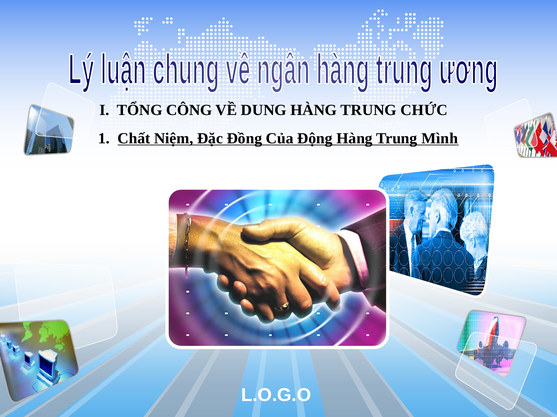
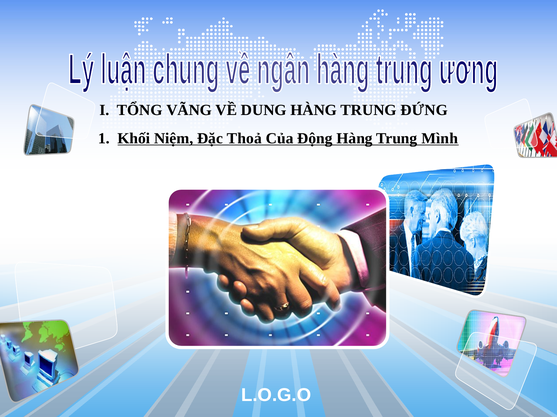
CÔNG: CÔNG -> VÃNG
CHỨC: CHỨC -> ĐỨNG
Chất: Chất -> Khối
Đồng: Đồng -> Thoả
